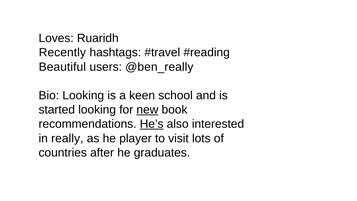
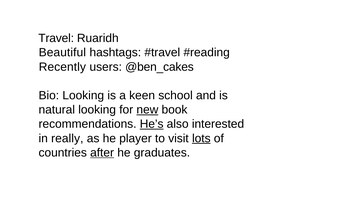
Loves: Loves -> Travel
Recently: Recently -> Beautiful
Beautiful: Beautiful -> Recently
@ben_really: @ben_really -> @ben_cakes
started: started -> natural
lots underline: none -> present
after underline: none -> present
